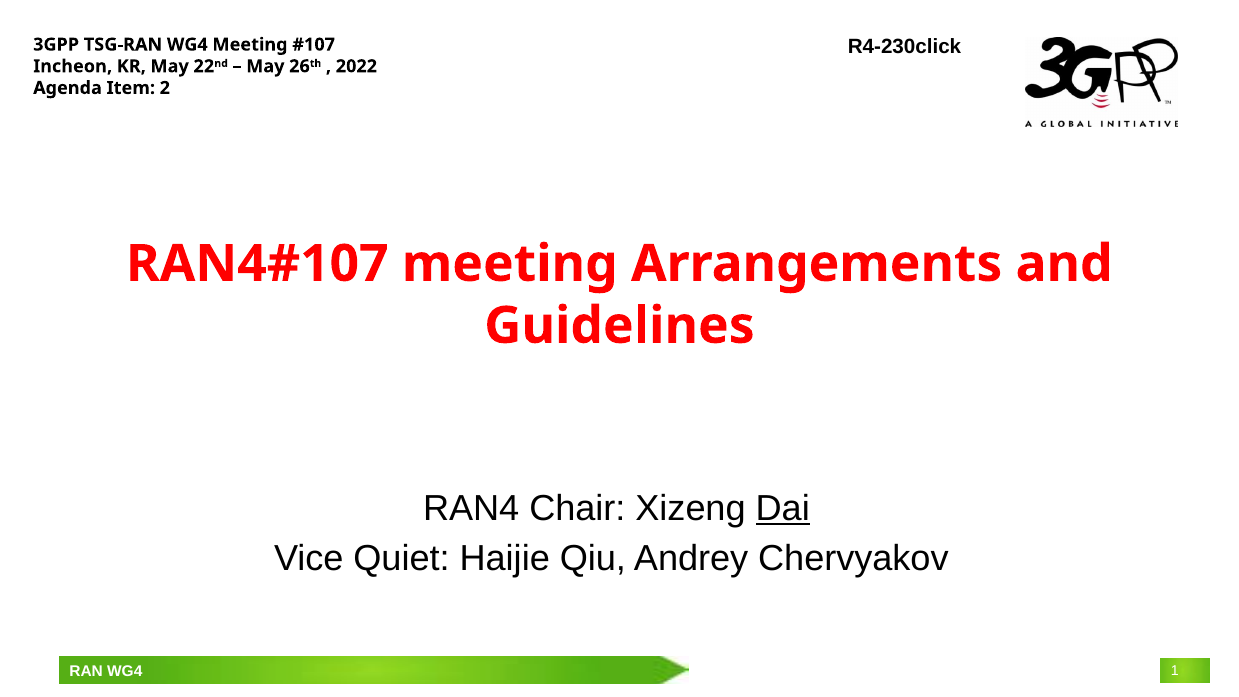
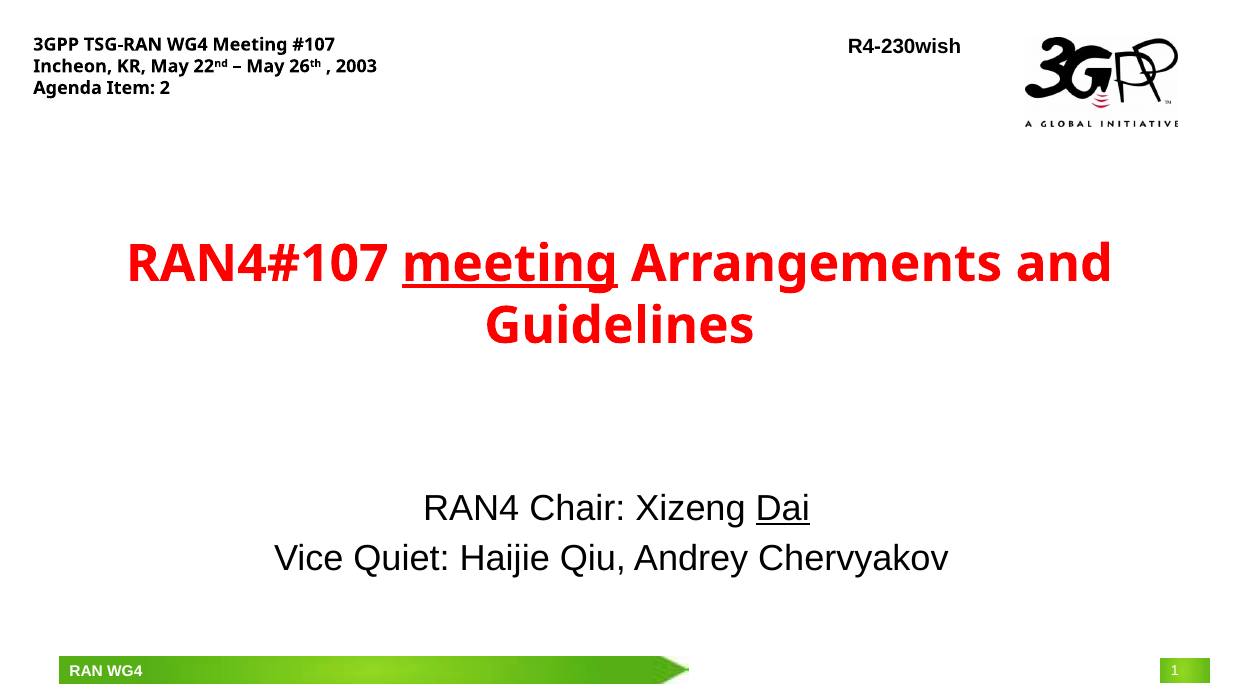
R4-230click: R4-230click -> R4-230wish
2022: 2022 -> 2003
meeting at (510, 264) underline: none -> present
